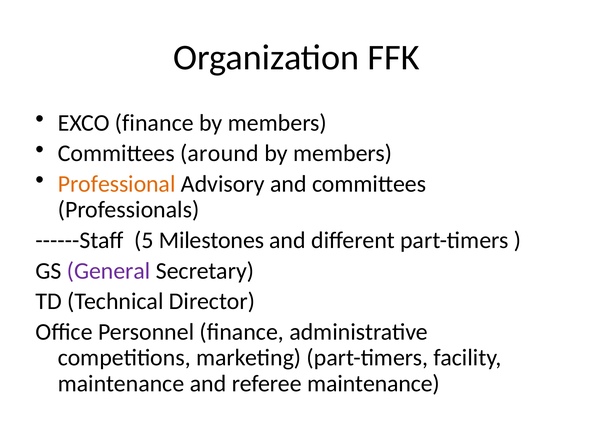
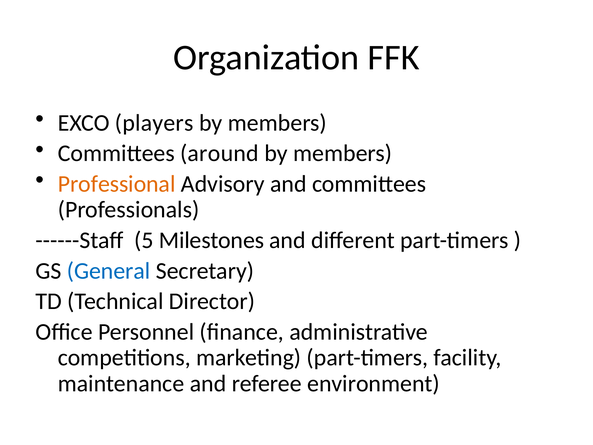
EXCO finance: finance -> players
General colour: purple -> blue
referee maintenance: maintenance -> environment
